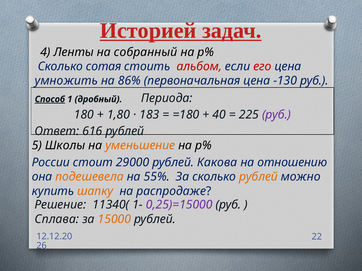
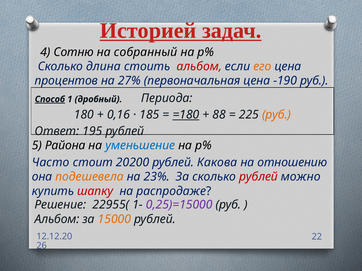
Ленты: Ленты -> Сотню
сотая: сотая -> длина
его colour: red -> orange
умножить: умножить -> процентов
86%: 86% -> 27%
-130: -130 -> -190
1,80: 1,80 -> 0,16
183: 183 -> 185
=180 underline: none -> present
40: 40 -> 88
руб at (276, 115) colour: purple -> orange
616: 616 -> 195
Школы: Школы -> Района
уменьшение colour: orange -> blue
России: России -> Часто
29000: 29000 -> 20200
55%: 55% -> 23%
рублей at (258, 177) colour: orange -> red
шапку colour: orange -> red
11340(: 11340( -> 22955(
Сплава at (57, 219): Сплава -> Альбом
